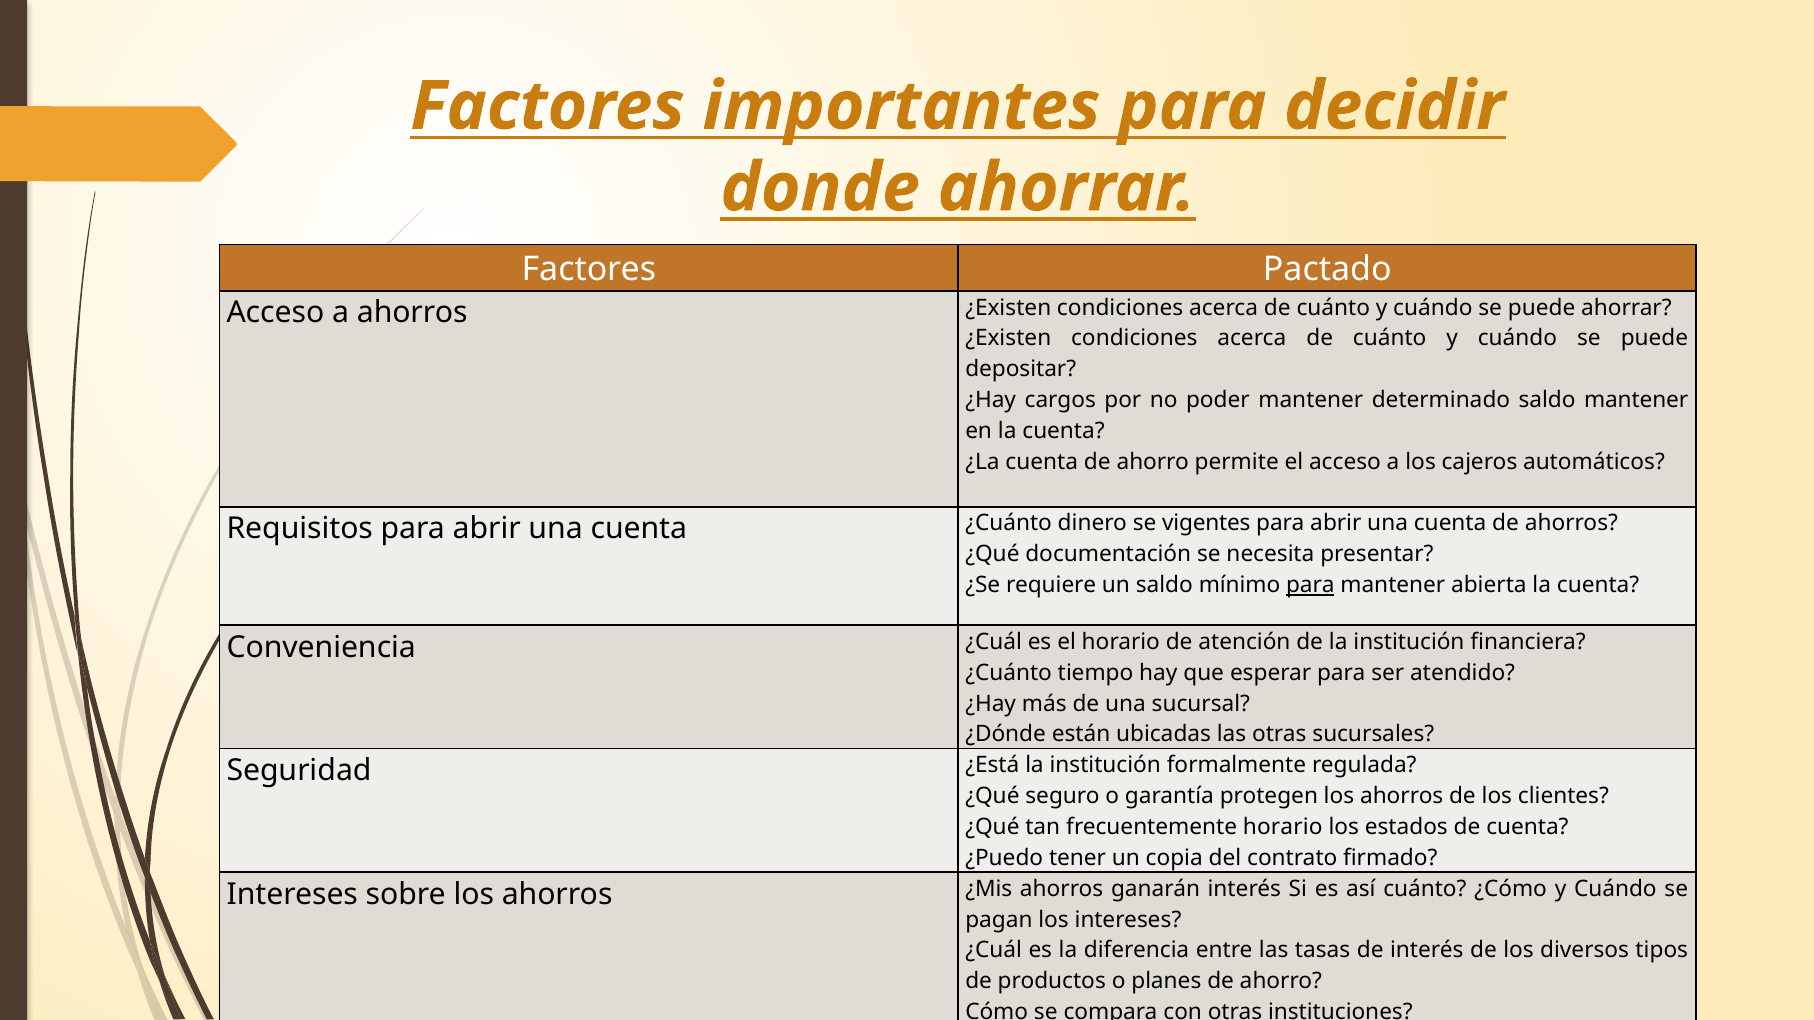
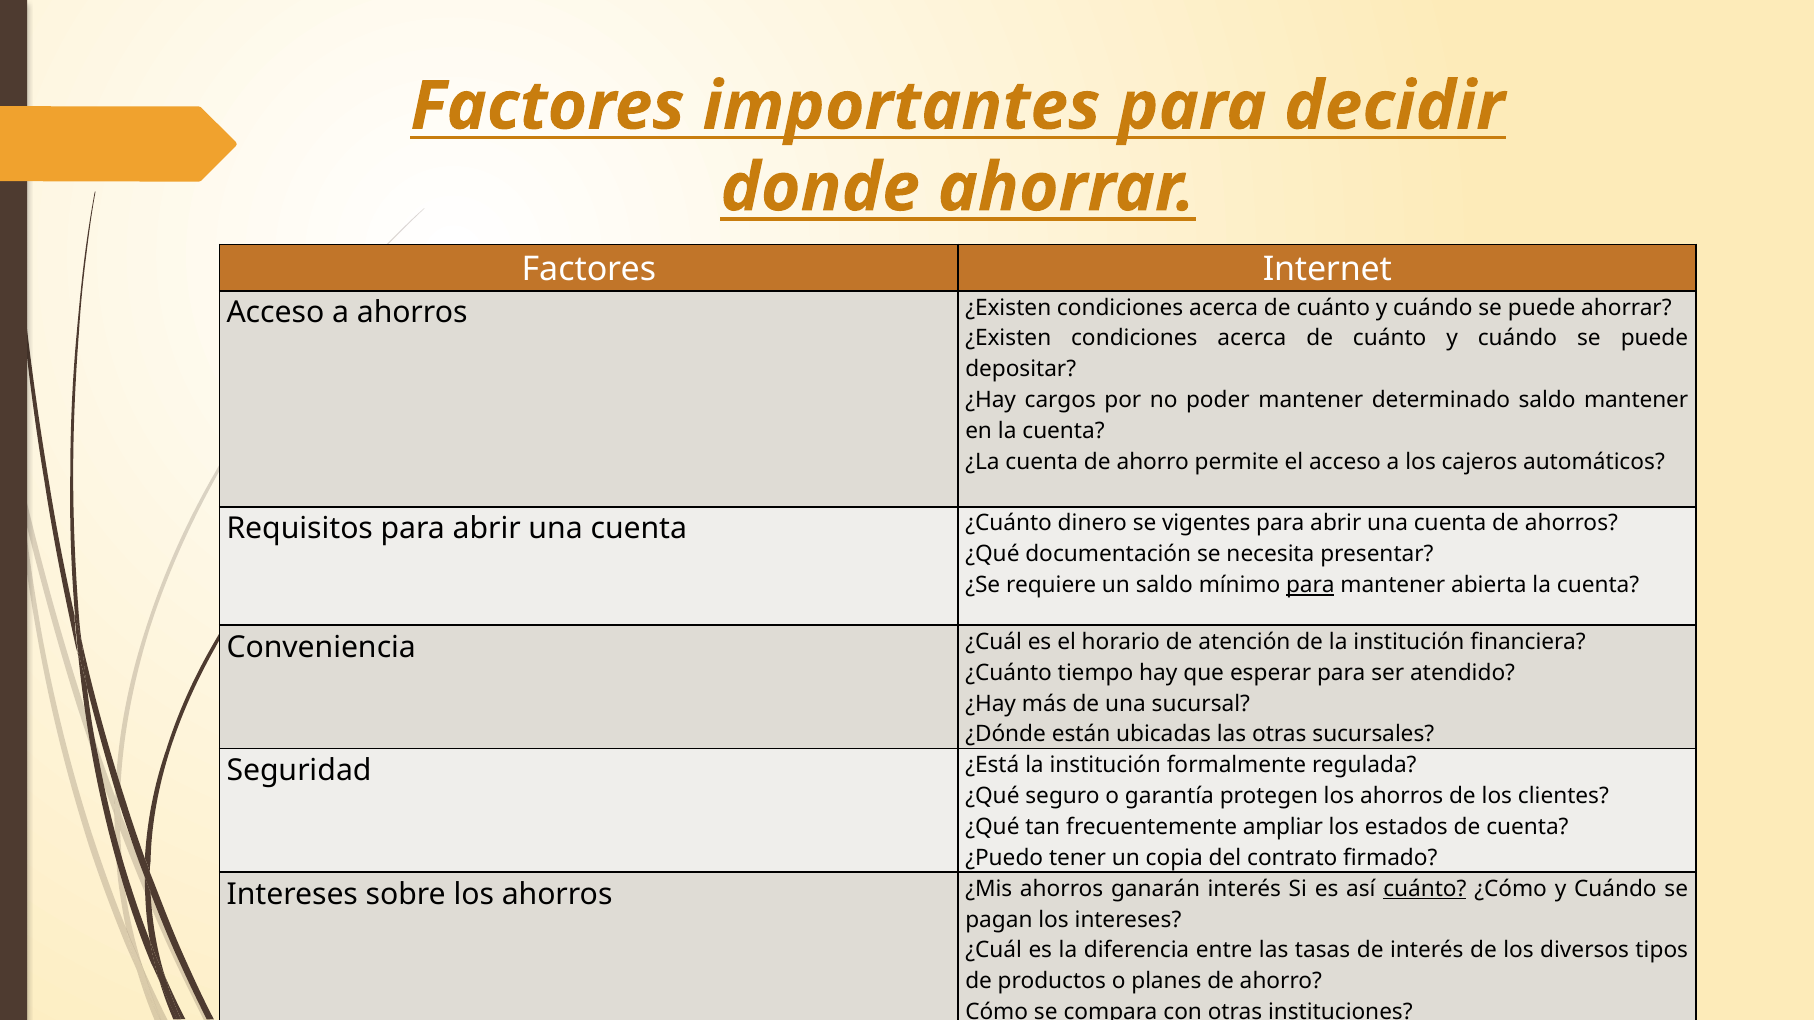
Pactado: Pactado -> Internet
frecuentemente horario: horario -> ampliar
cuánto at (1425, 889) underline: none -> present
